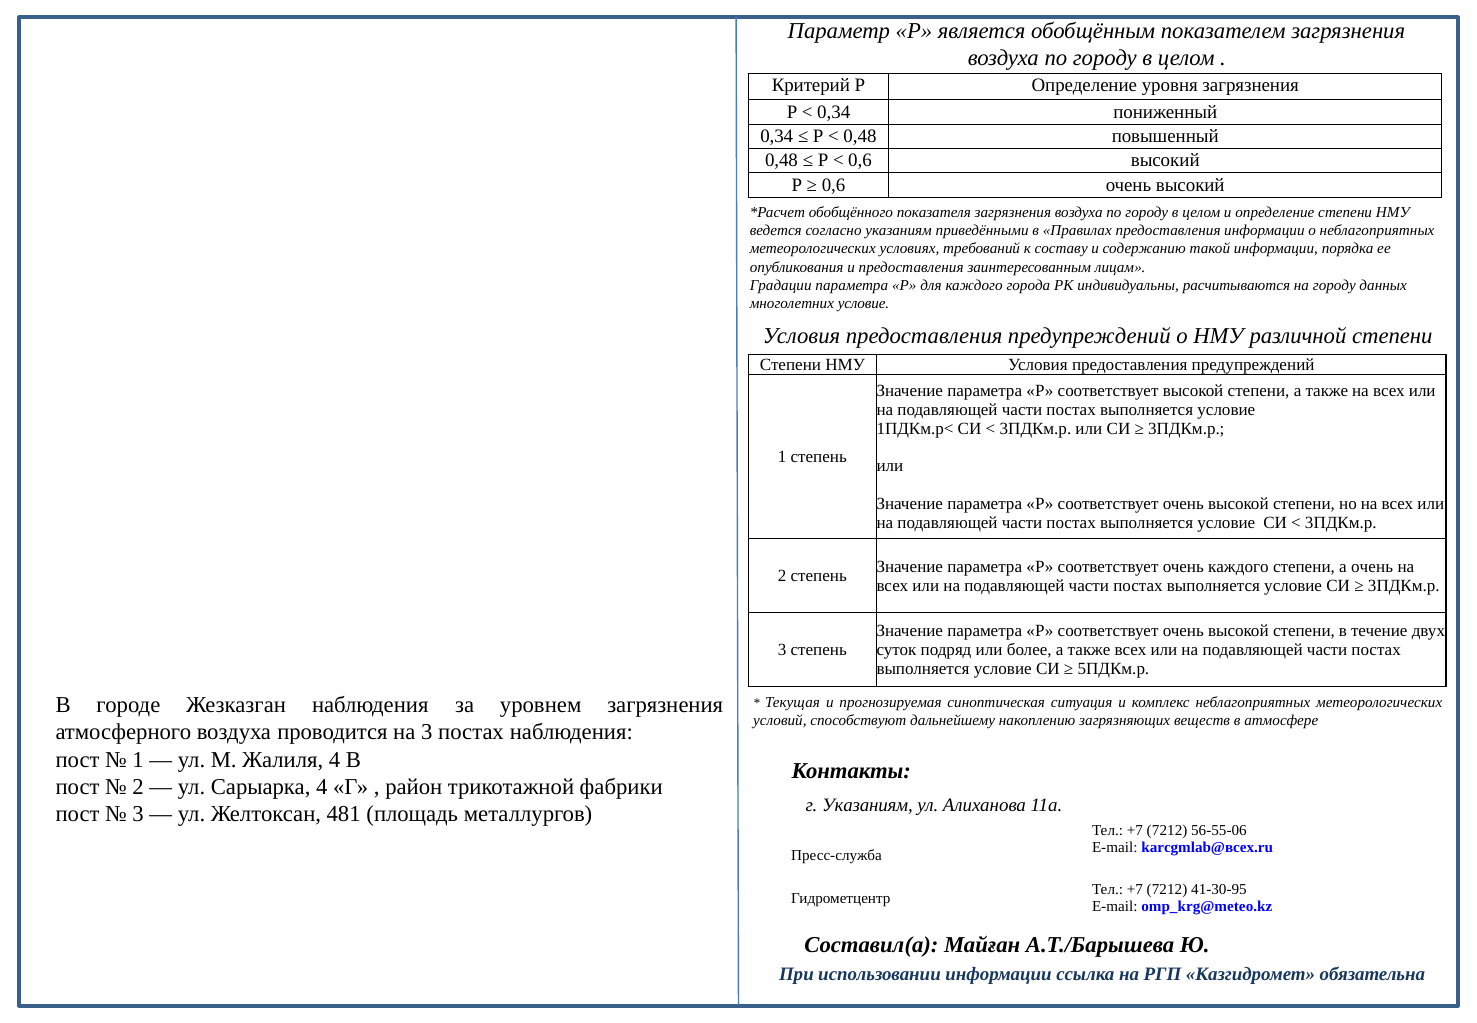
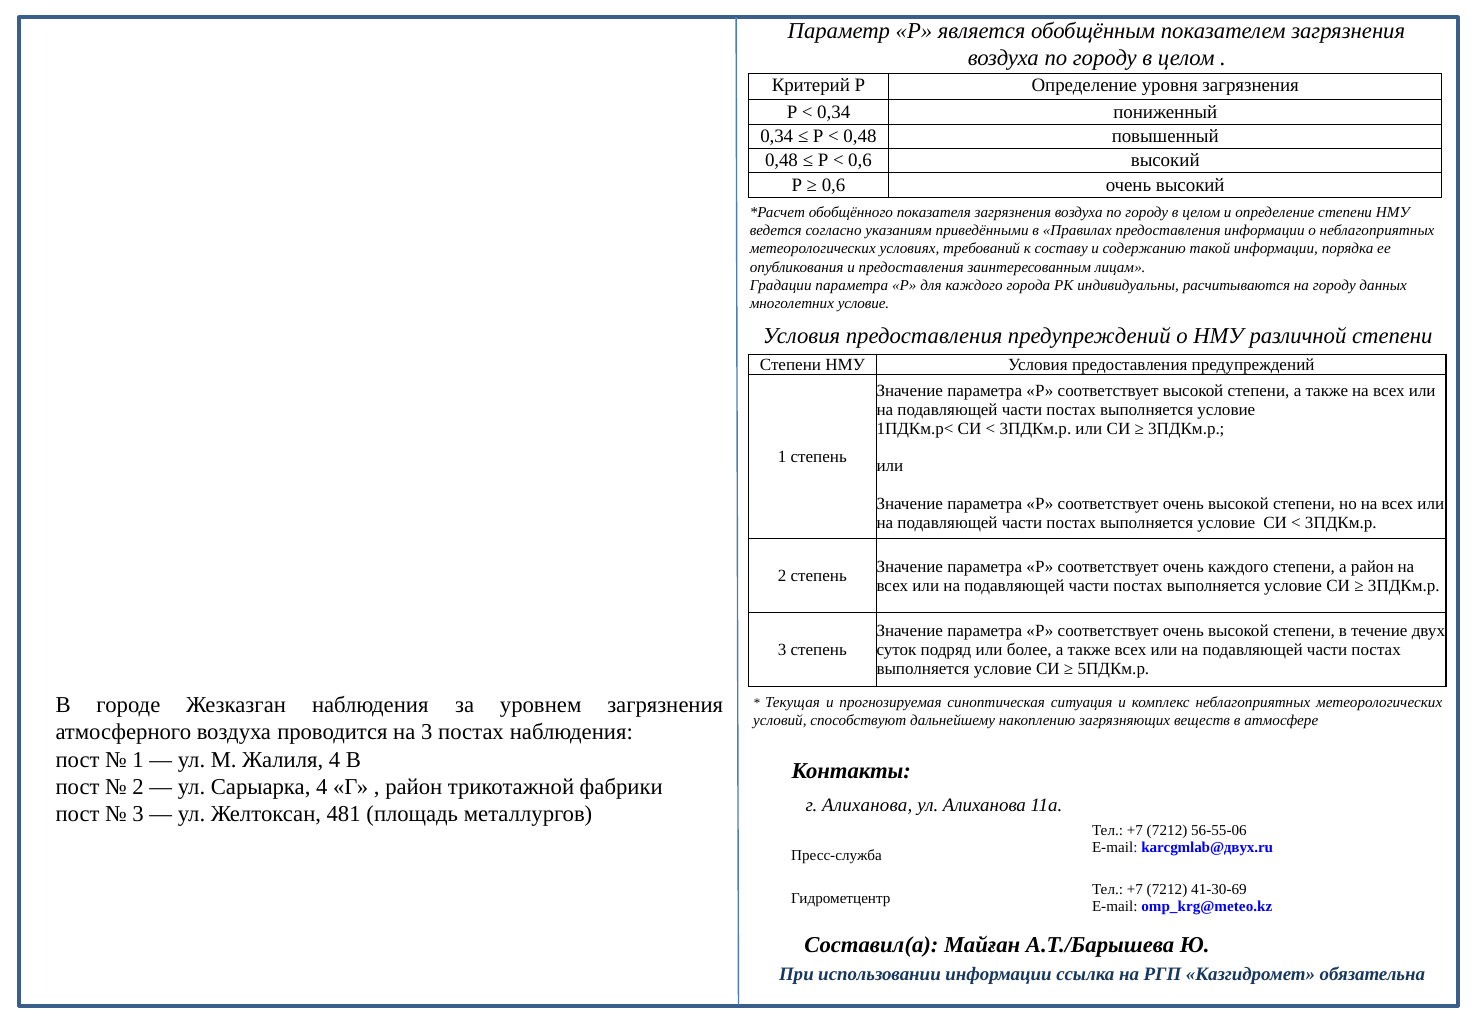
а очень: очень -> район
г Указаниям: Указаниям -> Алиханова
karcgmlab@всех.ru: karcgmlab@всех.ru -> karcgmlab@двух.ru
41-30-95: 41-30-95 -> 41-30-69
